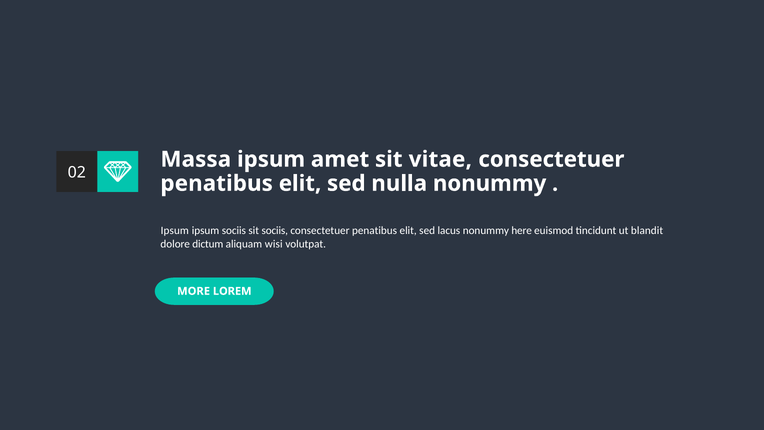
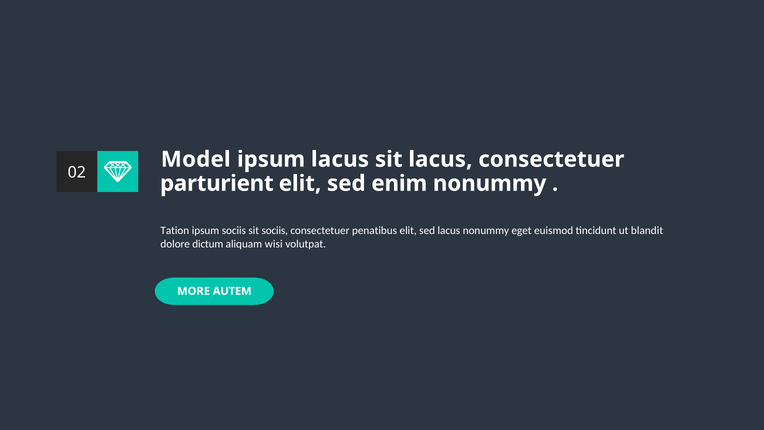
Massa: Massa -> Model
ipsum amet: amet -> lacus
sit vitae: vitae -> lacus
penatibus at (217, 183): penatibus -> parturient
nulla: nulla -> enim
Ipsum at (175, 231): Ipsum -> Tation
here: here -> eget
LOREM: LOREM -> AUTEM
